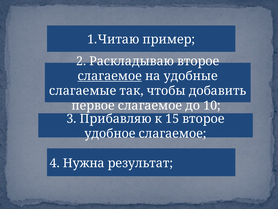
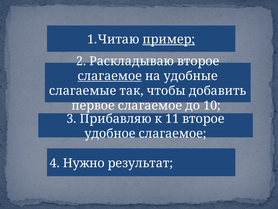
пример underline: none -> present
15: 15 -> 11
Нужна: Нужна -> Нужно
